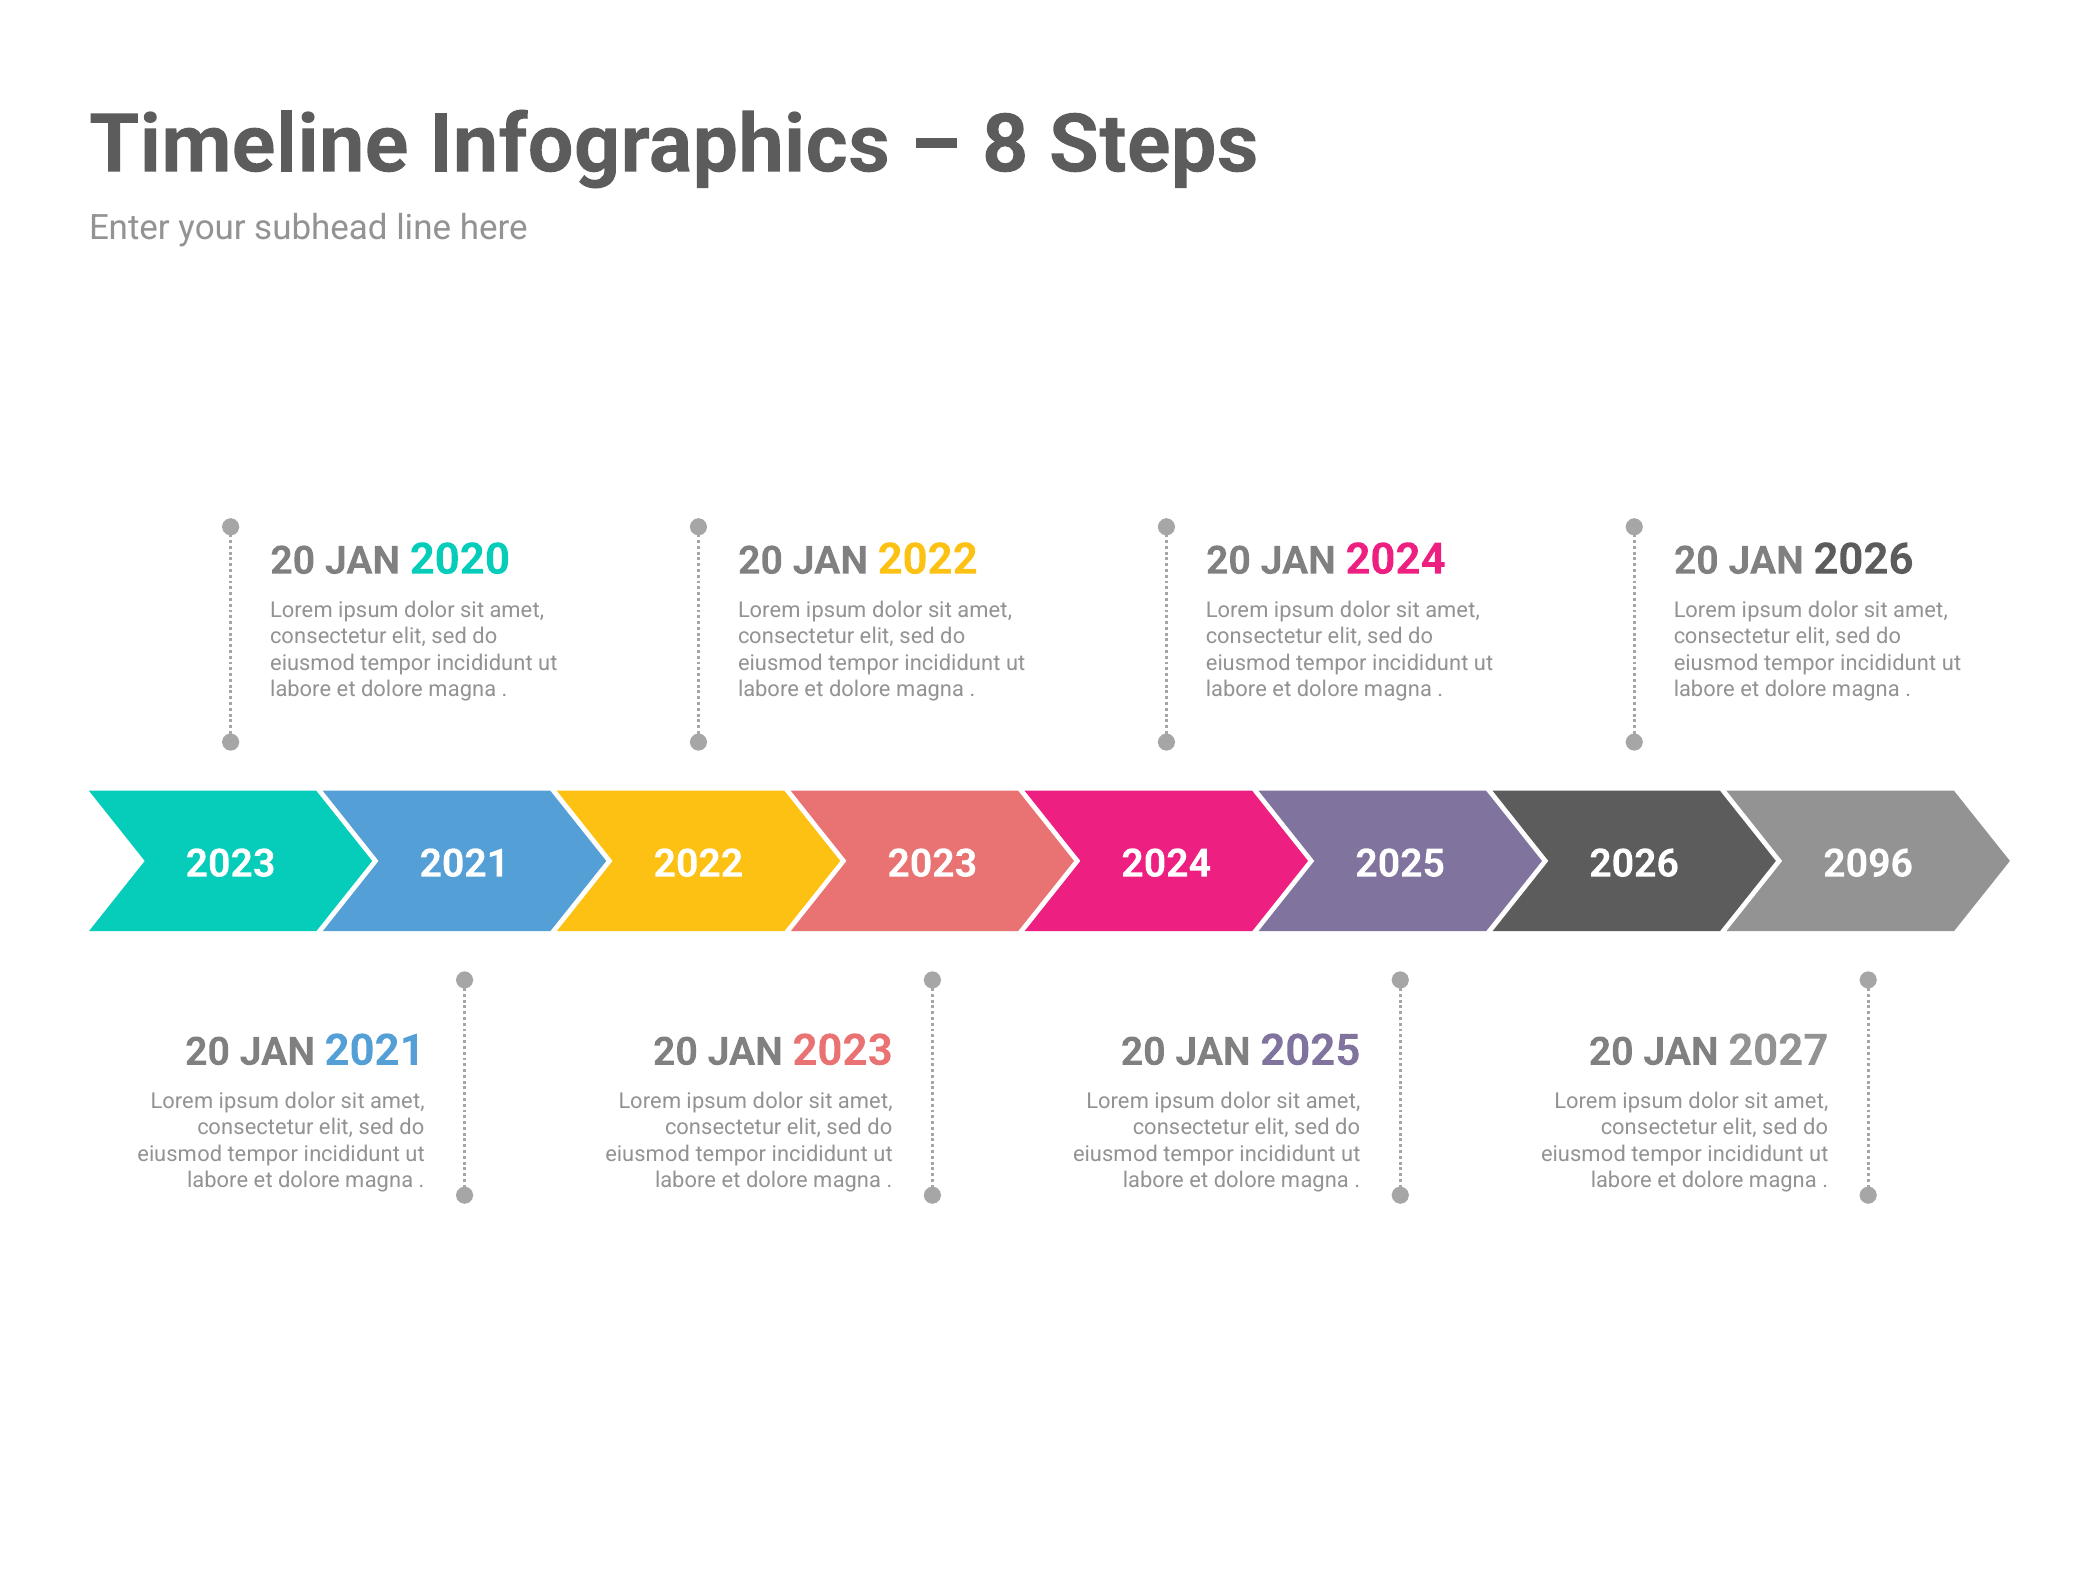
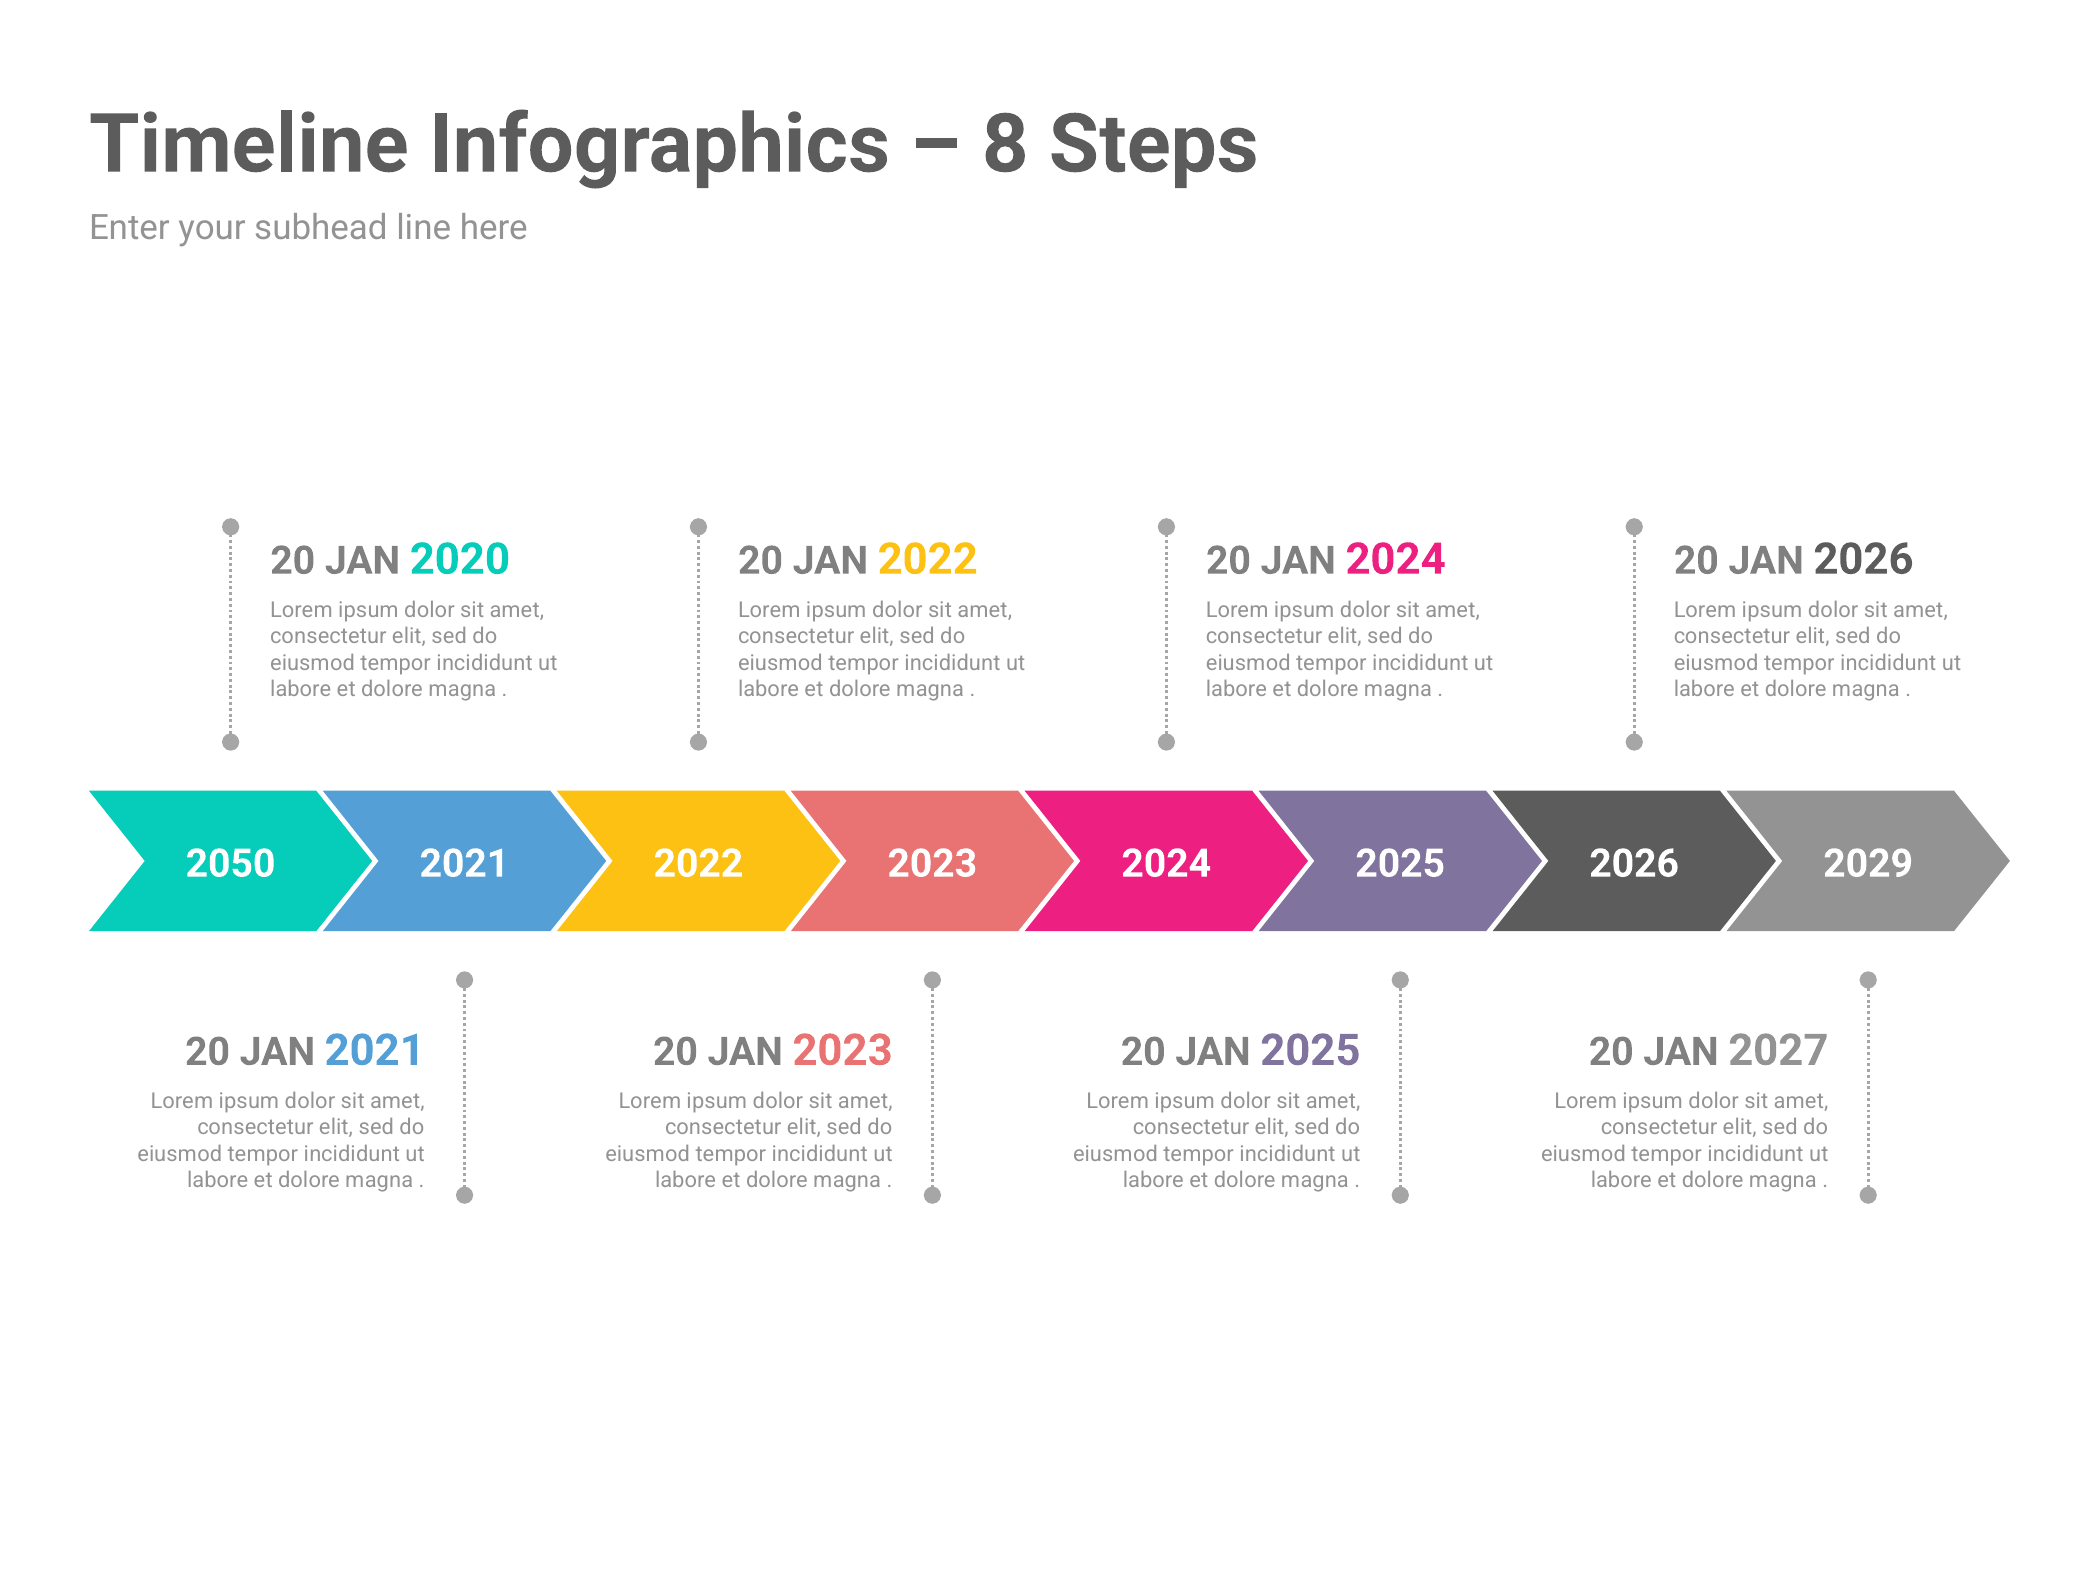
2023 at (230, 864): 2023 -> 2050
2096: 2096 -> 2029
